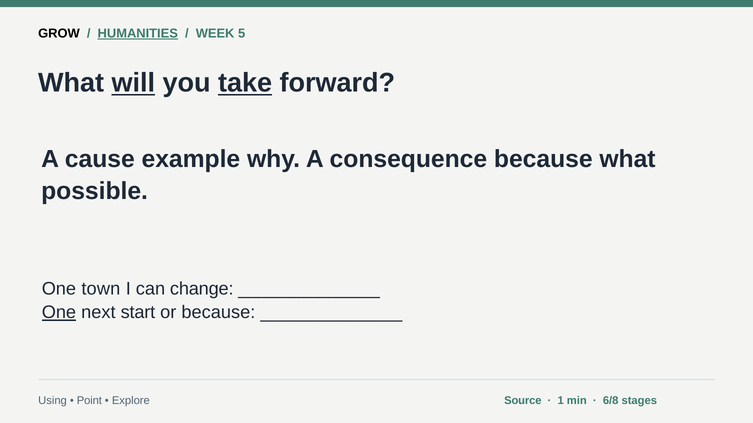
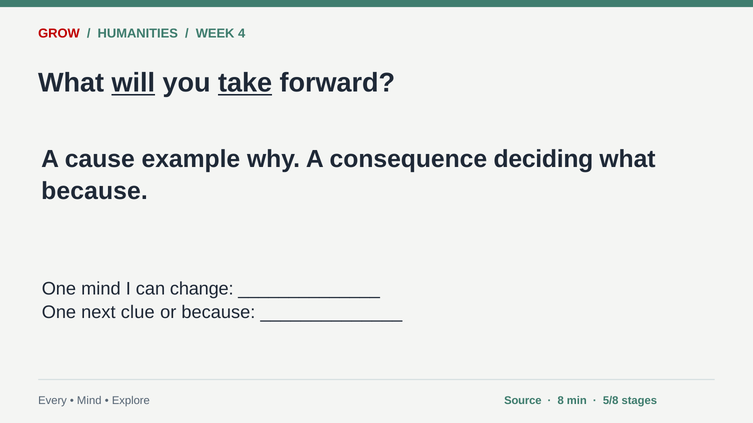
GROW colour: black -> red
HUMANITIES underline: present -> none
5: 5 -> 4
consequence because: because -> deciding
possible at (95, 191): possible -> because
One town: town -> mind
One at (59, 313) underline: present -> none
start: start -> clue
Using: Using -> Every
Point at (89, 401): Point -> Mind
1: 1 -> 8
6/8: 6/8 -> 5/8
